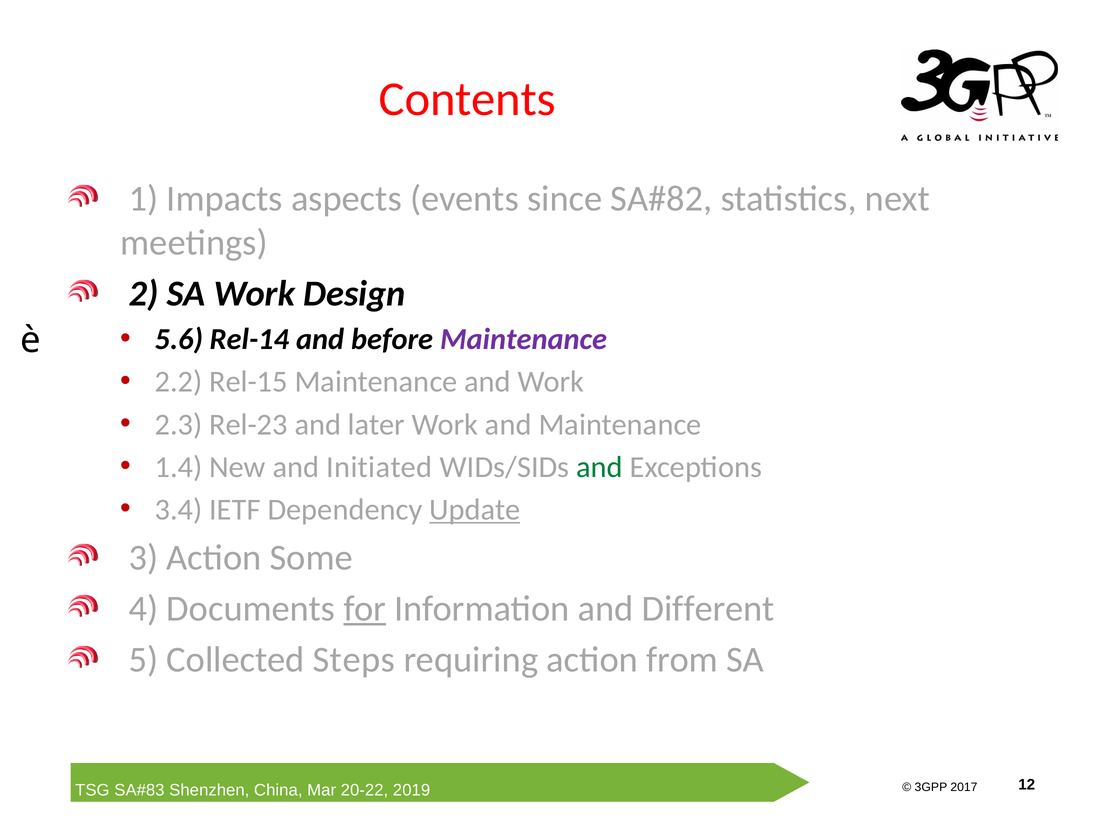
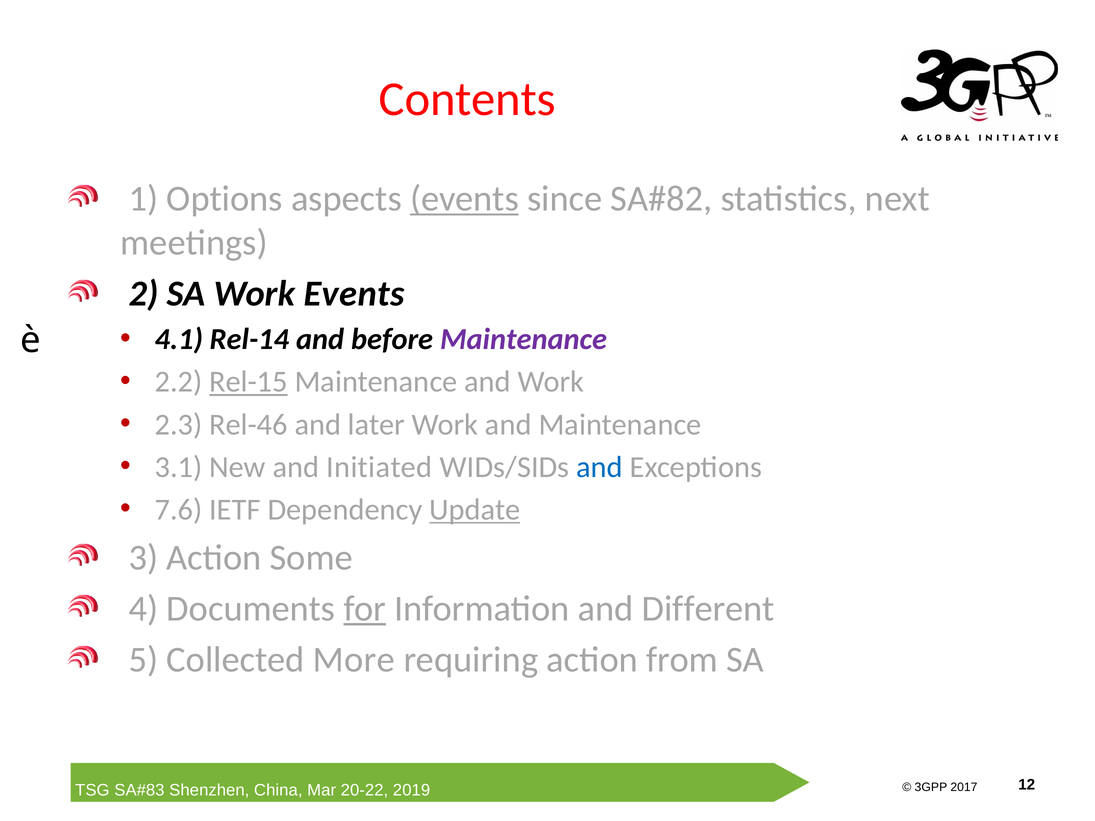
Impacts: Impacts -> Options
events at (464, 199) underline: none -> present
Work Design: Design -> Events
5.6: 5.6 -> 4.1
Rel-15 underline: none -> present
Rel-23: Rel-23 -> Rel-46
1.4: 1.4 -> 3.1
and at (599, 467) colour: green -> blue
3.4: 3.4 -> 7.6
Steps: Steps -> More
